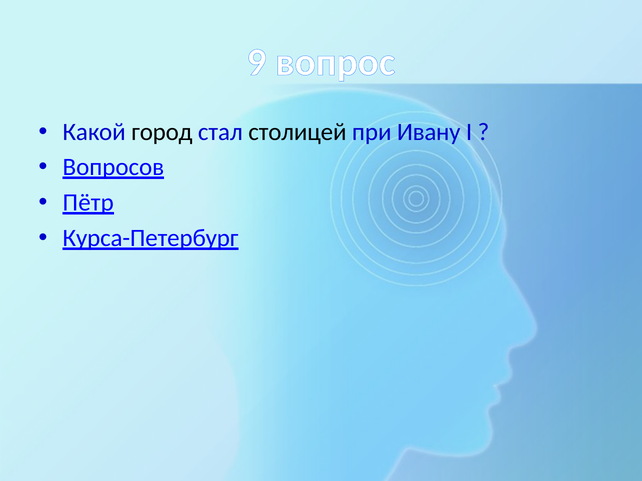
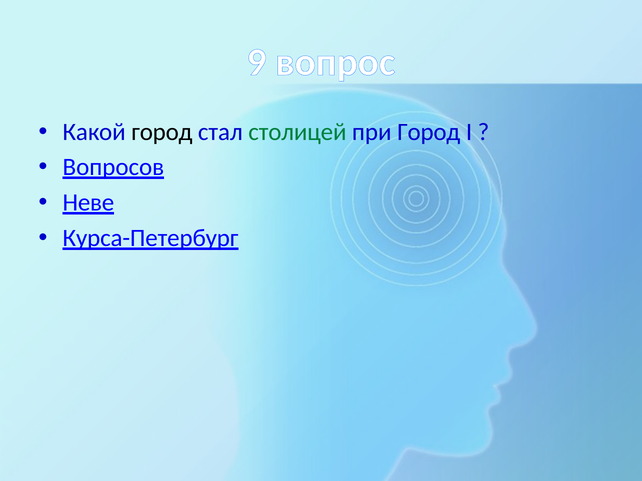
столицей colour: black -> green
при Ивану: Ивану -> Город
Пётр: Пётр -> Неве
